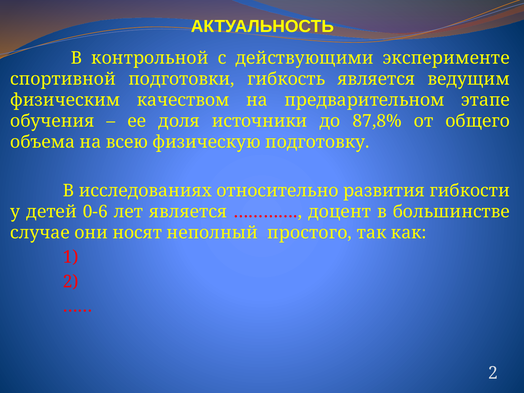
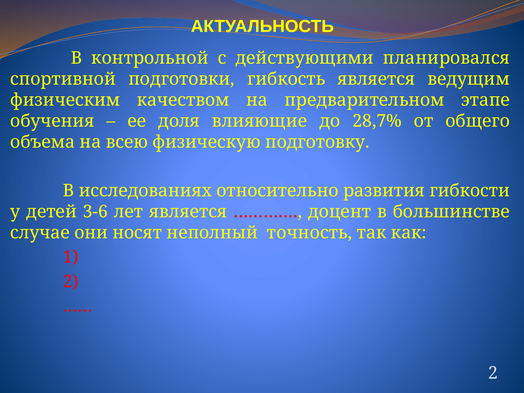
эксперименте: эксперименте -> планировался
источники: источники -> влияющие
87,8%: 87,8% -> 28,7%
0-6: 0-6 -> 3-6
простого: простого -> точность
